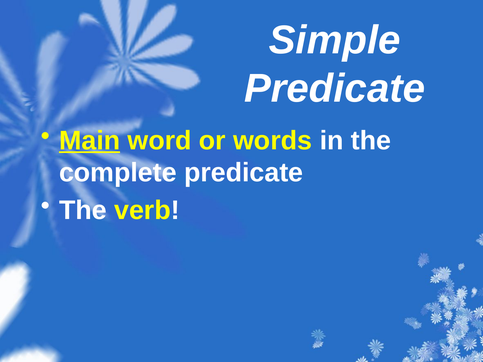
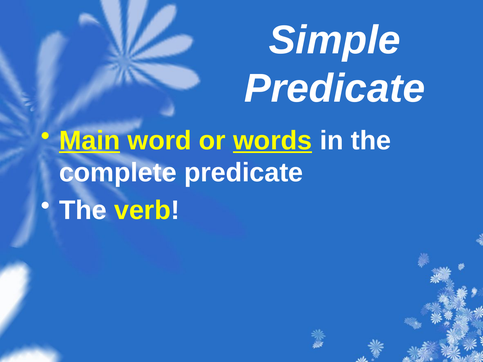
words underline: none -> present
